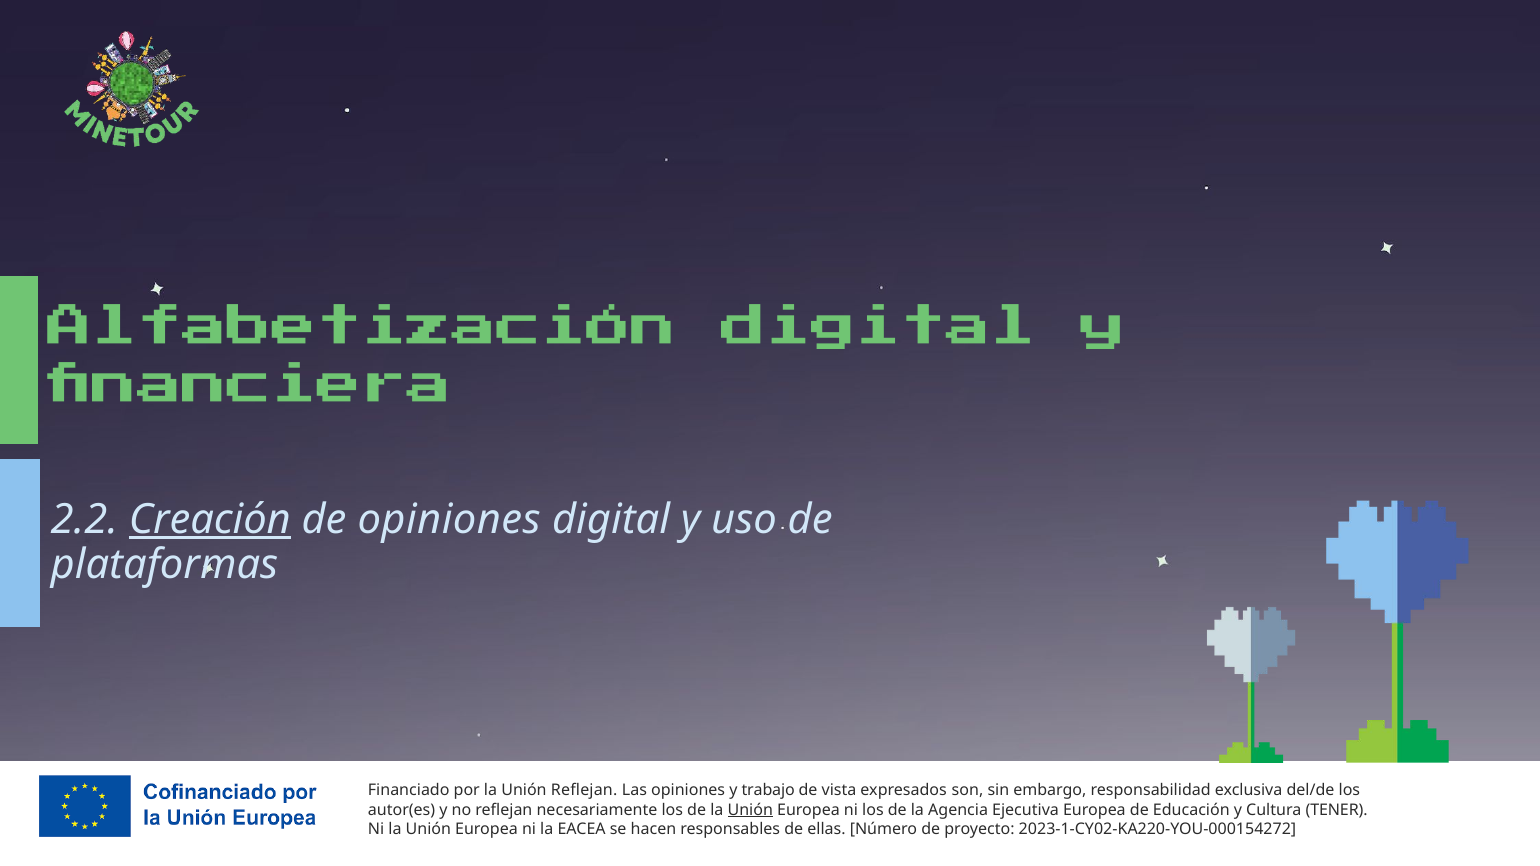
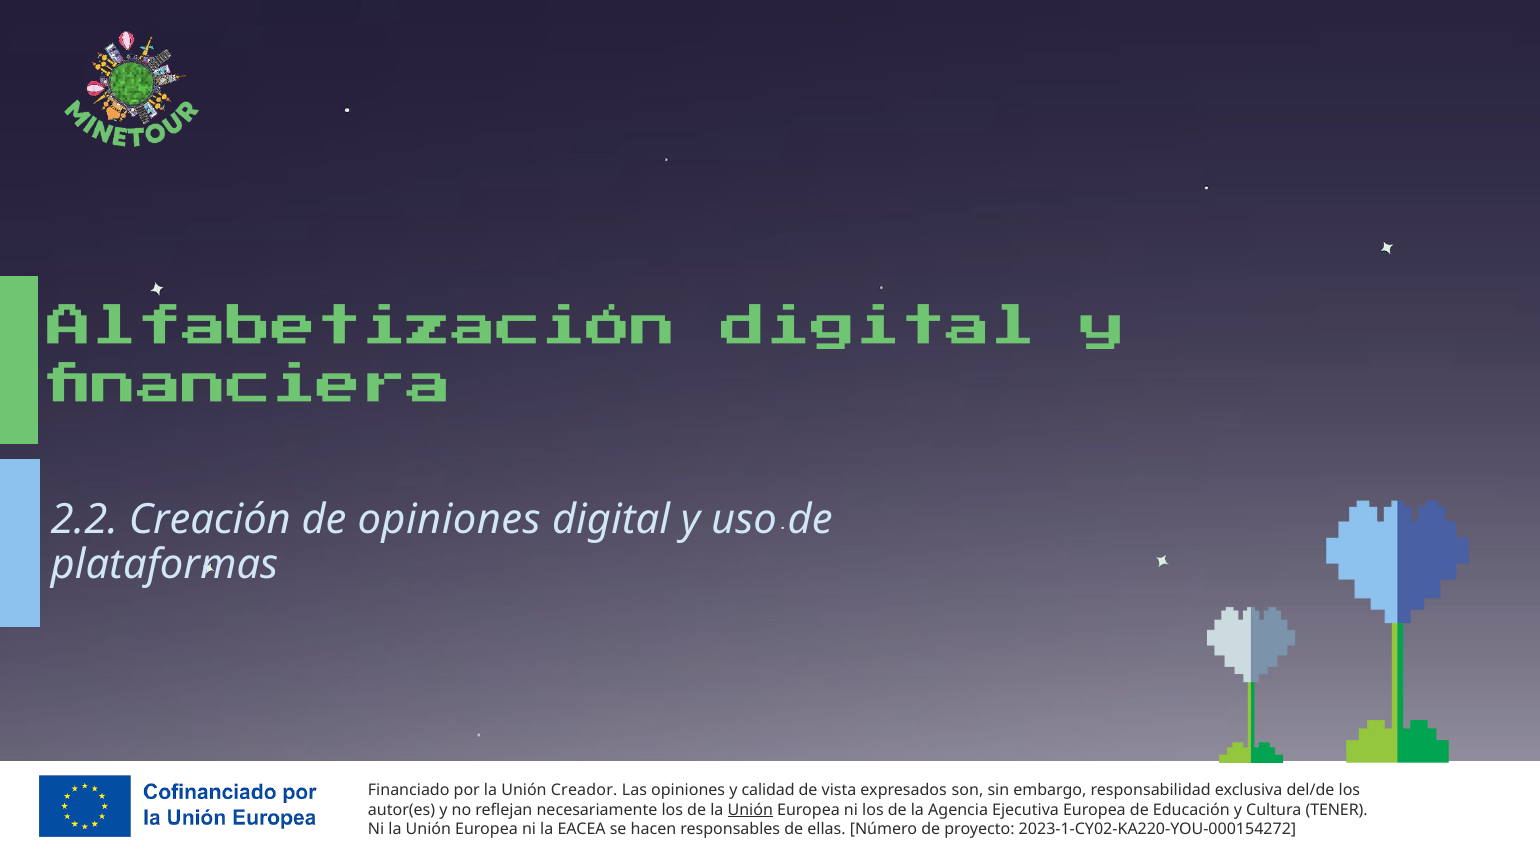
Creación underline: present -> none
Unión Reflejan: Reflejan -> Creador
trabajo: trabajo -> calidad
